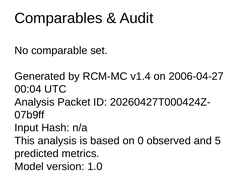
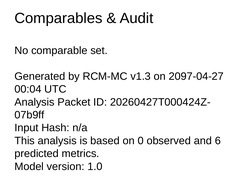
v1.4: v1.4 -> v1.3
2006-04-27: 2006-04-27 -> 2097-04-27
5: 5 -> 6
